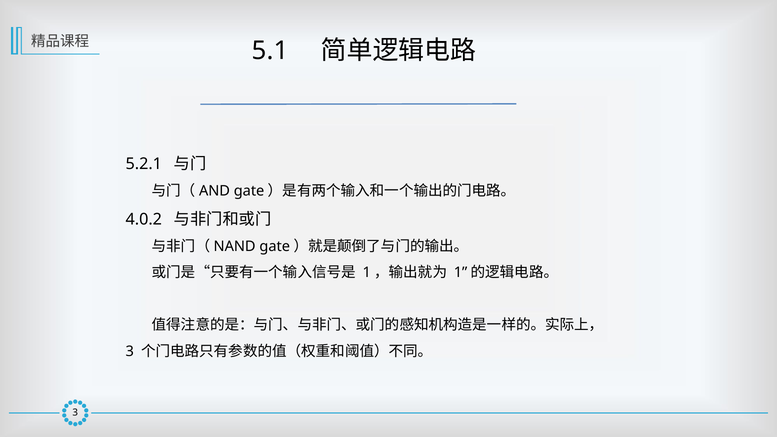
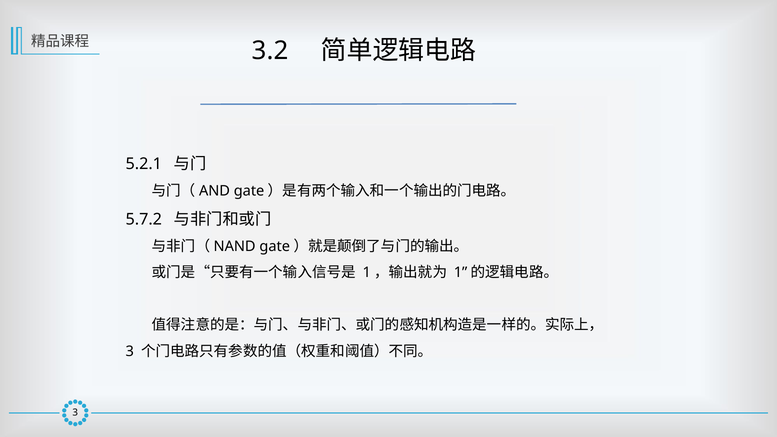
5.1: 5.1 -> 3.2
4.0.2: 4.0.2 -> 5.7.2
